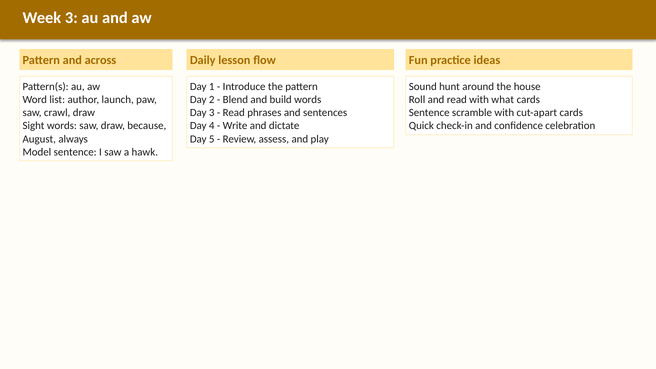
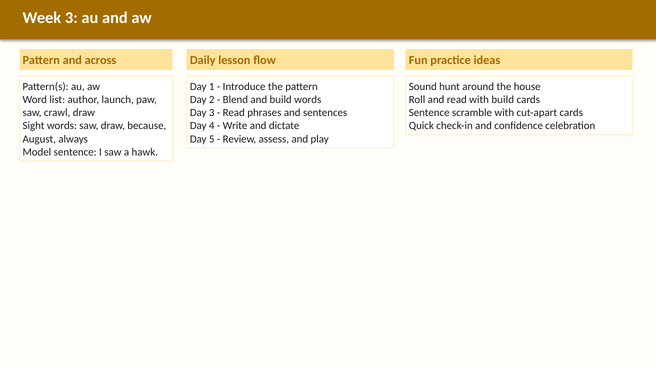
with what: what -> build
